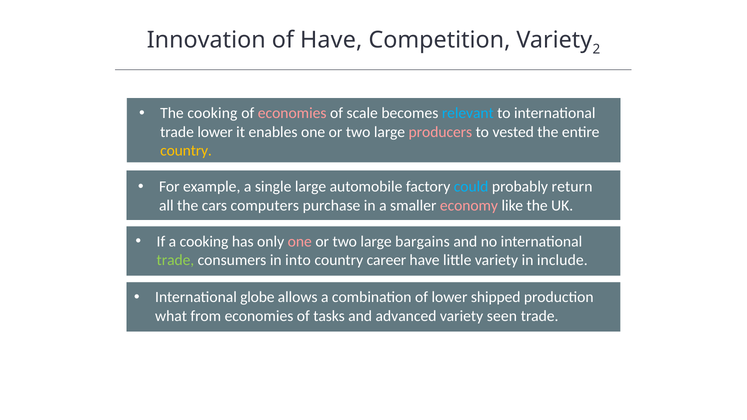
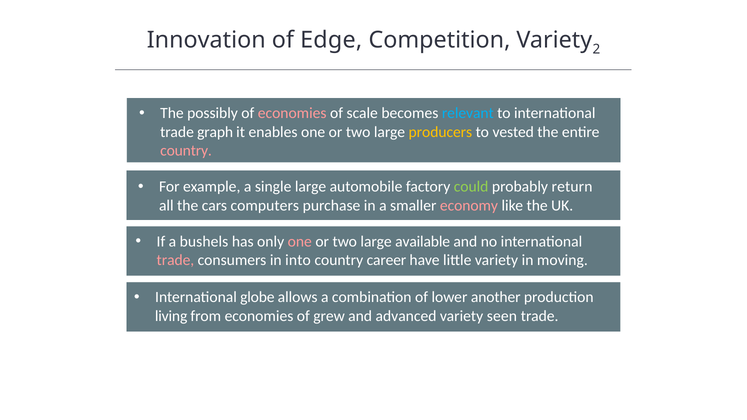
of Have: Have -> Edge
The cooking: cooking -> possibly
trade lower: lower -> graph
producers colour: pink -> yellow
country at (186, 151) colour: yellow -> pink
could colour: light blue -> light green
a cooking: cooking -> bushels
bargains: bargains -> available
trade at (175, 260) colour: light green -> pink
include: include -> moving
shipped: shipped -> another
what: what -> living
tasks: tasks -> grew
